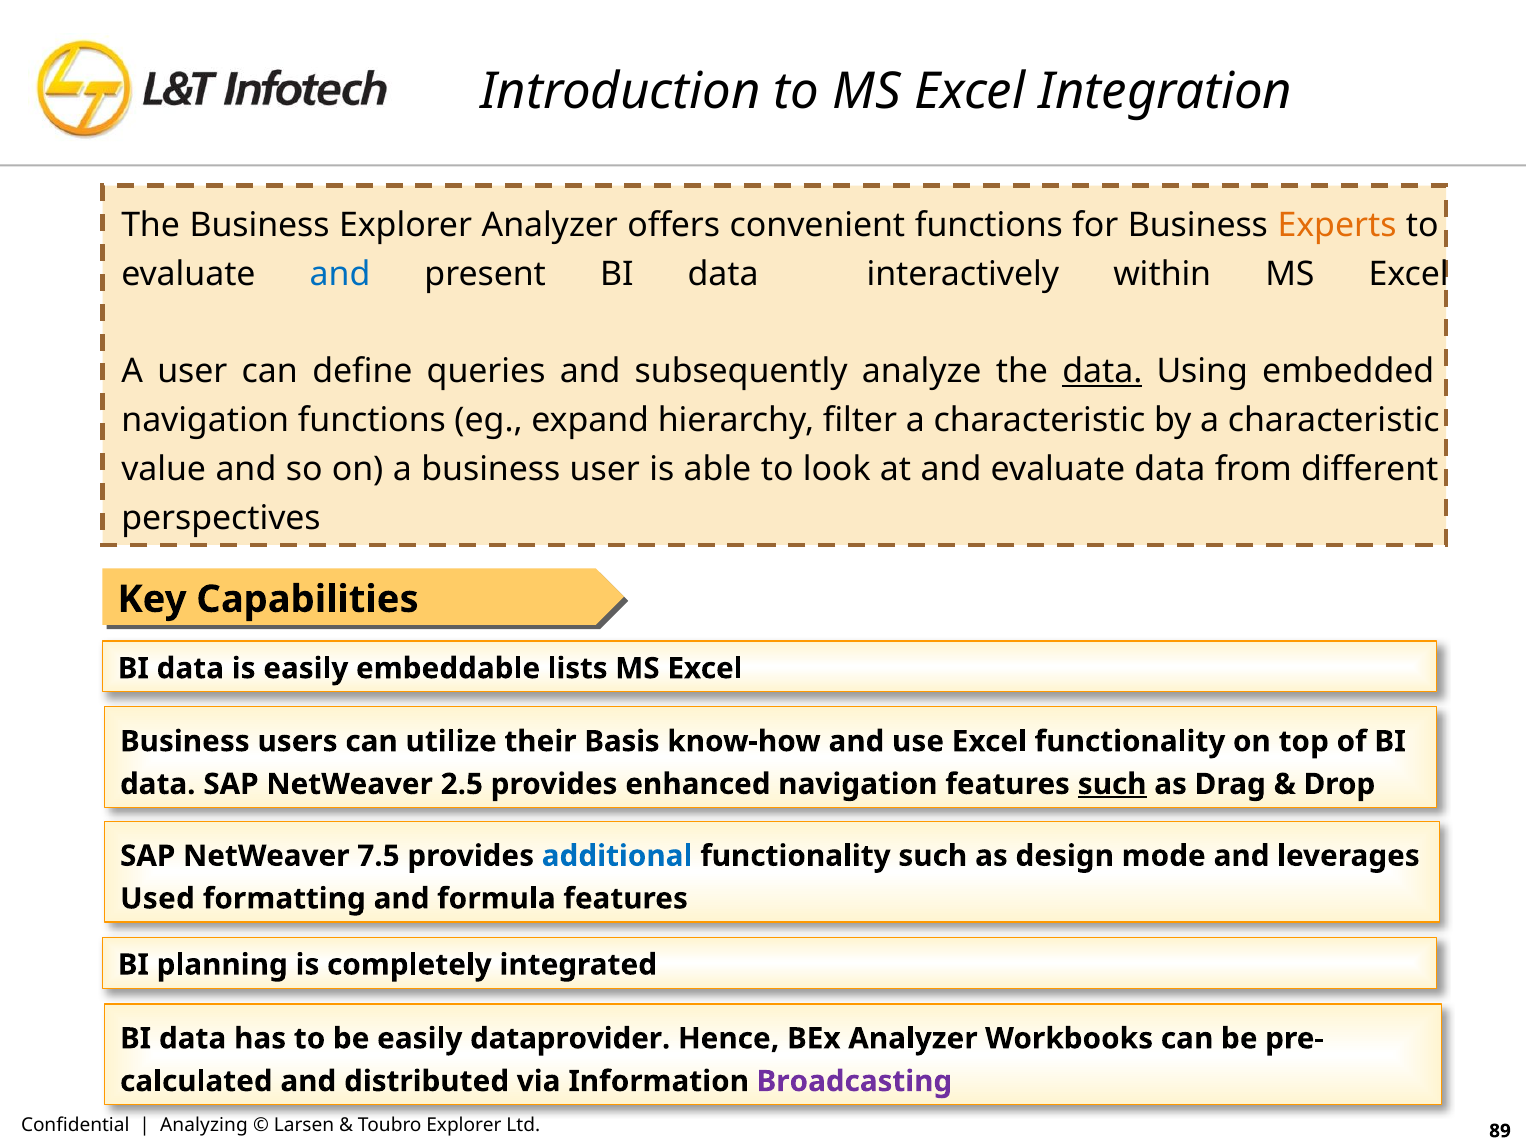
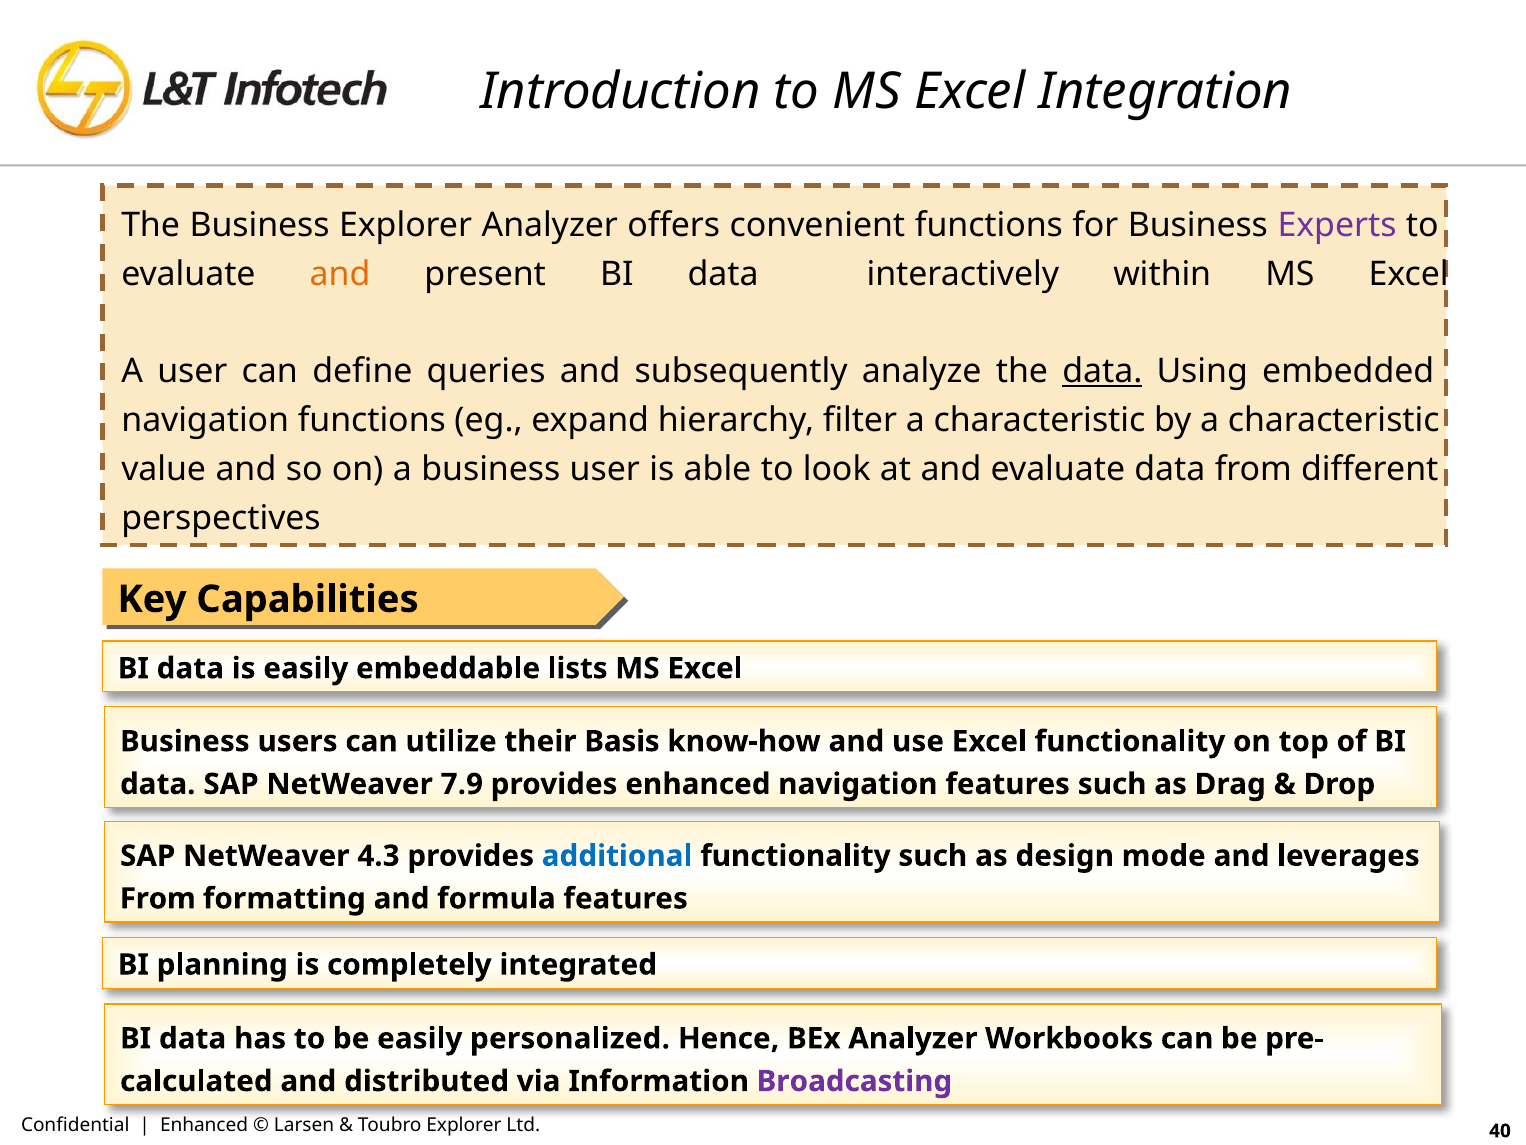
Experts colour: orange -> purple
and at (340, 274) colour: blue -> orange
2.5: 2.5 -> 7.9
such at (1112, 784) underline: present -> none
7.5: 7.5 -> 4.3
Used at (157, 898): Used -> From
dataprovider: dataprovider -> personalized
Analyzing at (204, 1125): Analyzing -> Enhanced
89: 89 -> 40
